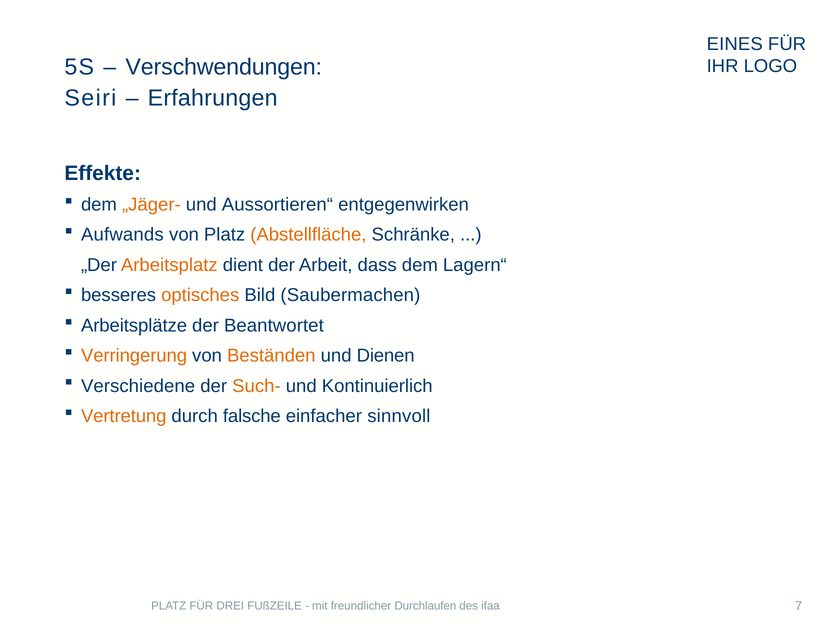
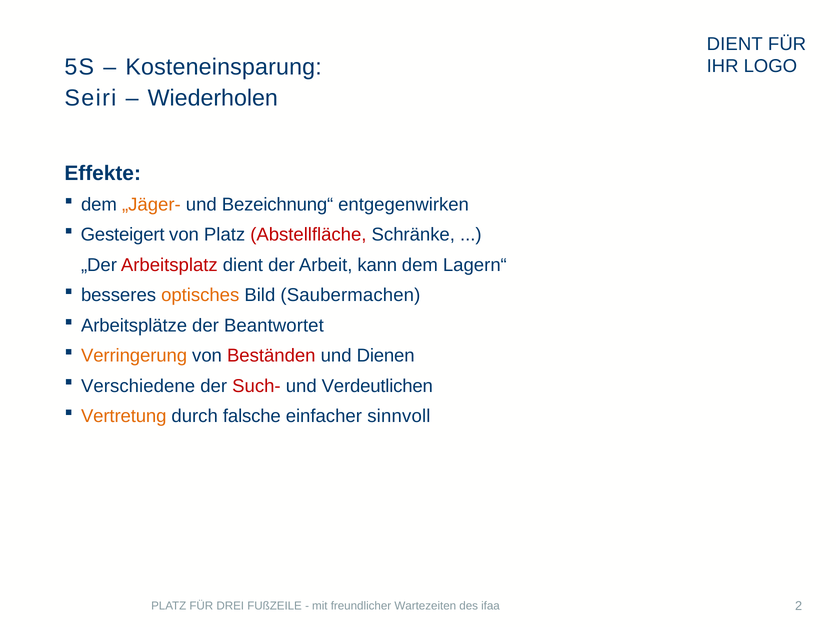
EINES at (735, 44): EINES -> DIENT
Verschwendungen: Verschwendungen -> Kosteneinsparung
Erfahrungen: Erfahrungen -> Wiederholen
Aussortieren“: Aussortieren“ -> Bezeichnung“
Aufwands: Aufwands -> Gesteigert
Abstellfläche colour: orange -> red
Arbeitsplatz colour: orange -> red
dass: dass -> kann
Beständen colour: orange -> red
Such- colour: orange -> red
Kontinuierlich: Kontinuierlich -> Verdeutlichen
Durchlaufen: Durchlaufen -> Wartezeiten
7: 7 -> 2
